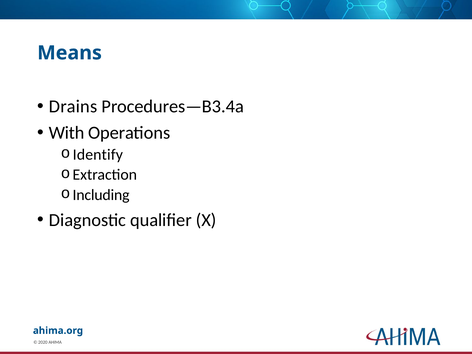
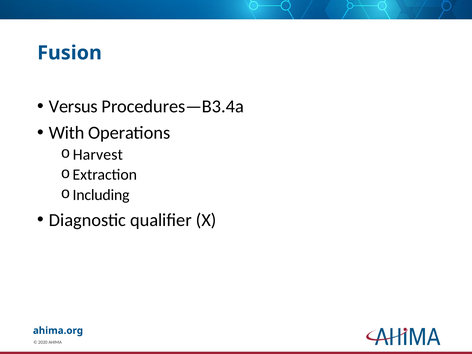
Means: Means -> Fusion
Drains: Drains -> Versus
Identify: Identify -> Harvest
